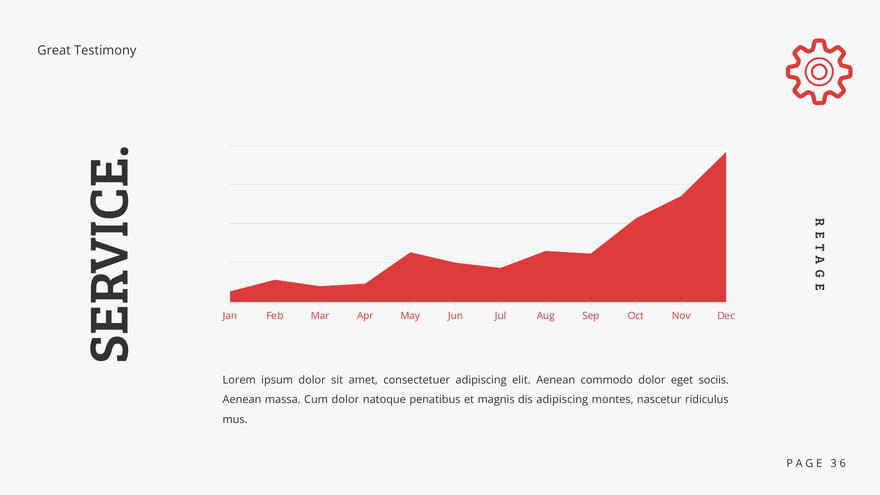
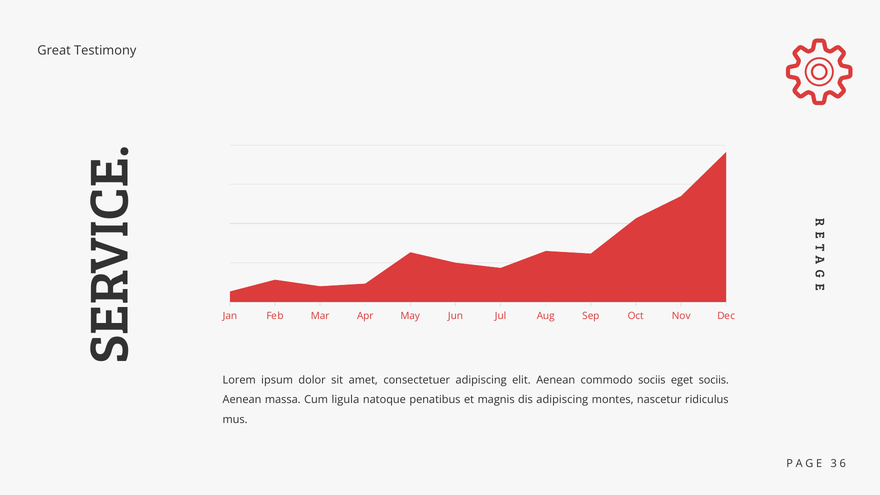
commodo dolor: dolor -> sociis
Cum dolor: dolor -> ligula
